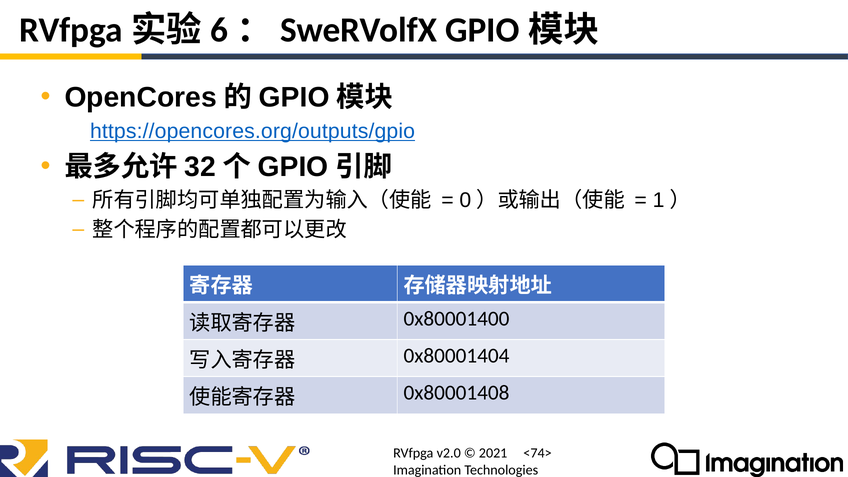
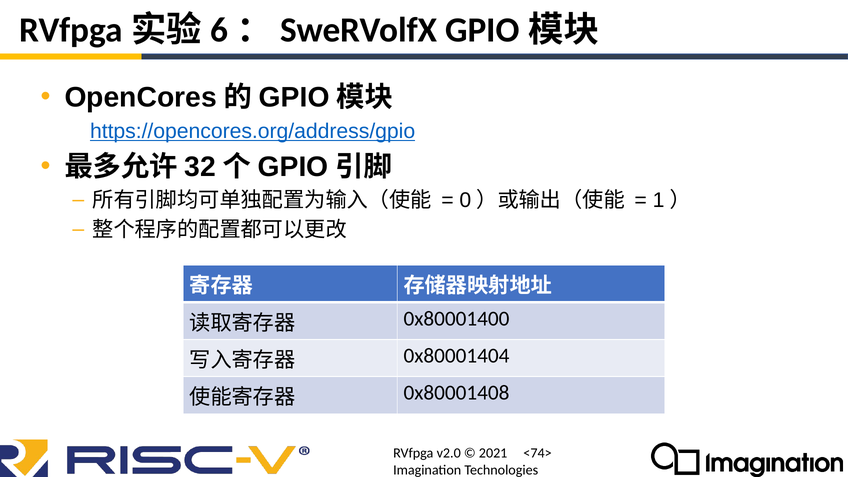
https://opencores.org/outputs/gpio: https://opencores.org/outputs/gpio -> https://opencores.org/address/gpio
